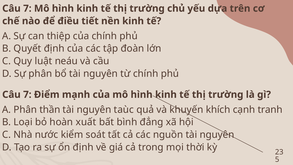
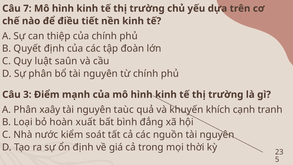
neáu: neáu -> saûn
7 at (27, 94): 7 -> 3
thần: thần -> xaây
